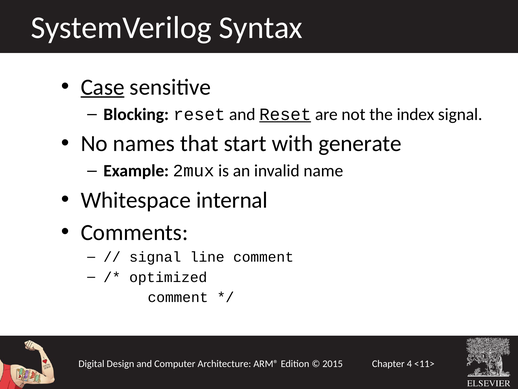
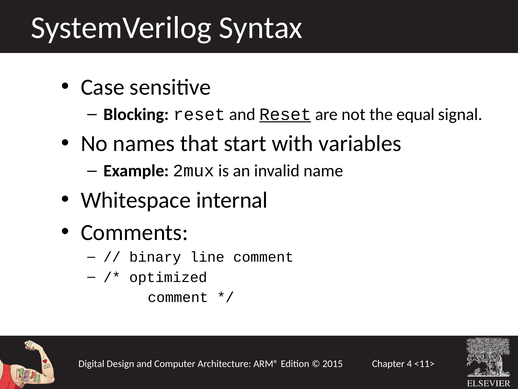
Case underline: present -> none
index: index -> equal
generate: generate -> variables
signal at (155, 257): signal -> binary
